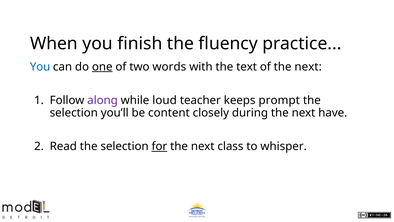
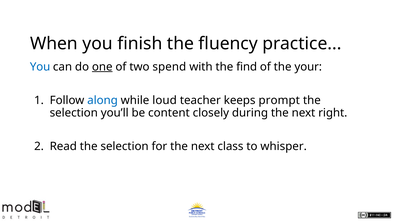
words: words -> spend
text: text -> find
of the next: next -> your
along colour: purple -> blue
have: have -> right
for underline: present -> none
